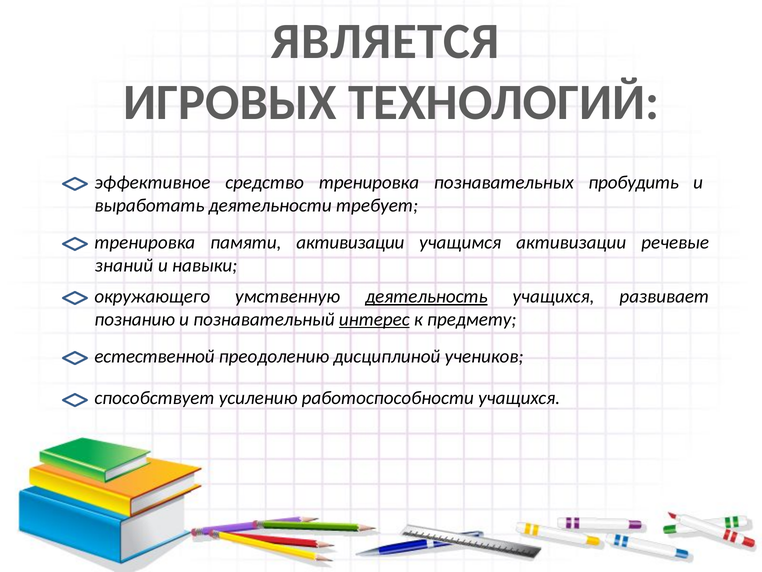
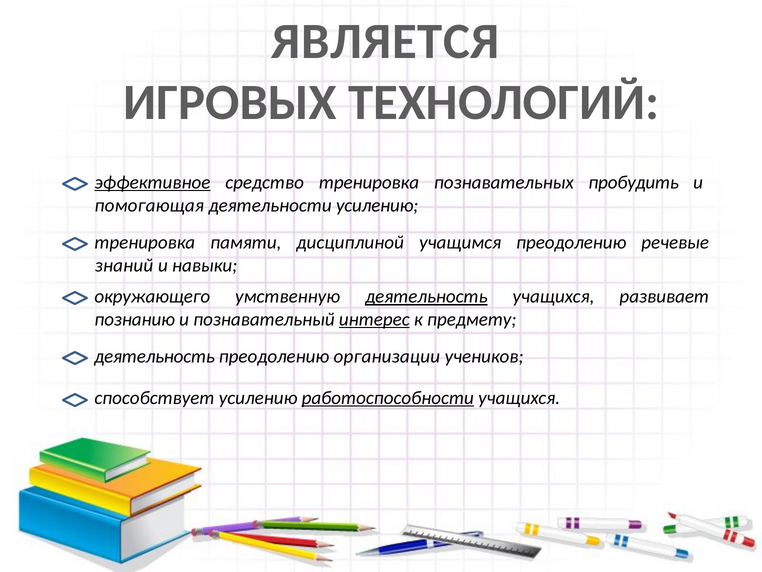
эффективное underline: none -> present
выработать: выработать -> помогающая
деятельности требует: требует -> усилению
памяти активизации: активизации -> дисциплиной
учащимся активизации: активизации -> преодолению
естественной at (155, 356): естественной -> деятельность
дисциплиной: дисциплиной -> организации
работоспособности underline: none -> present
